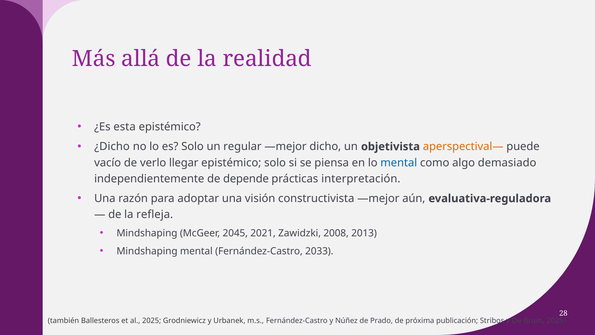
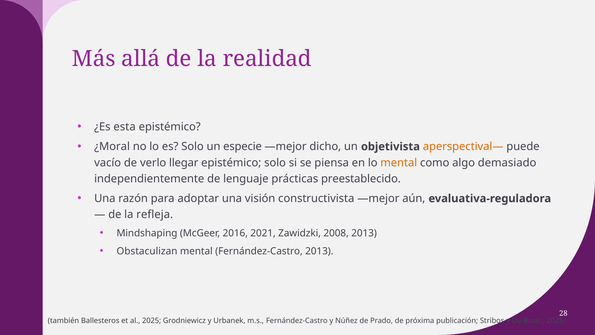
¿Dicho: ¿Dicho -> ¿Moral
regular: regular -> especie
mental at (399, 163) colour: blue -> orange
depende: depende -> lenguaje
interpretación: interpretación -> preestablecido
2045: 2045 -> 2016
Mindshaping at (147, 251): Mindshaping -> Obstaculizan
Fernández-Castro 2033: 2033 -> 2013
